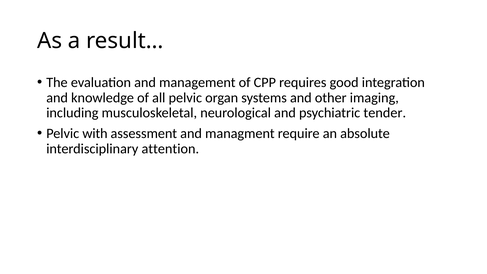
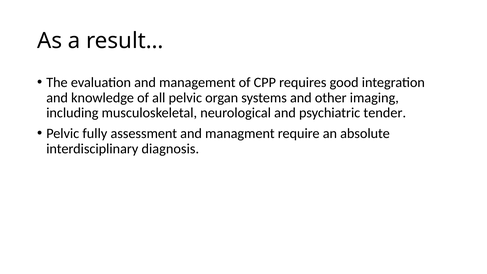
with: with -> fully
attention: attention -> diagnosis
